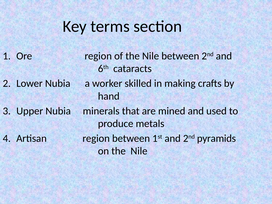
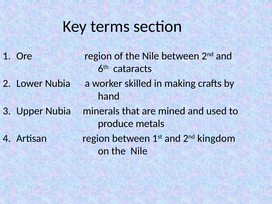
pyramids: pyramids -> kingdom
